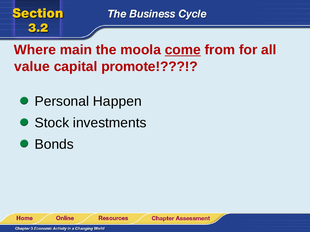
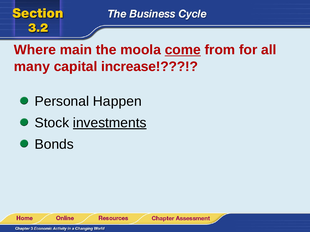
value: value -> many
promote: promote -> increase
investments underline: none -> present
